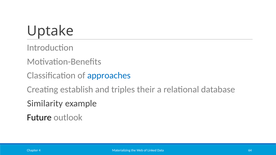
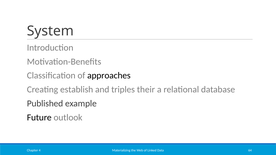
Uptake: Uptake -> System
approaches colour: blue -> black
Similarity: Similarity -> Published
